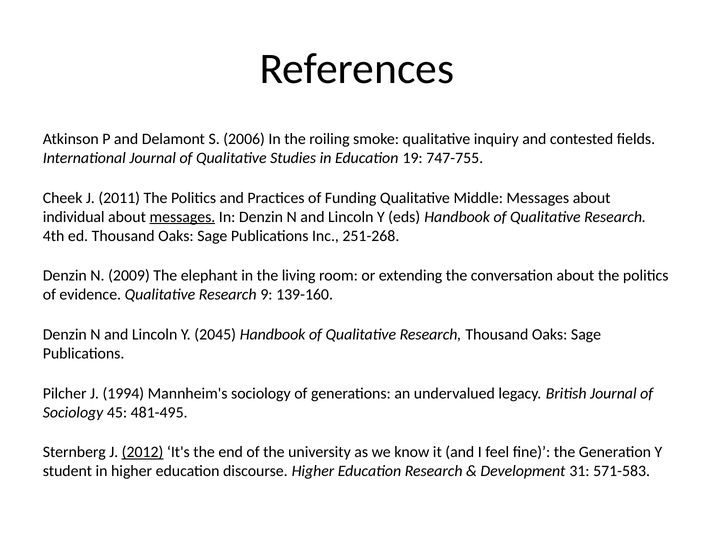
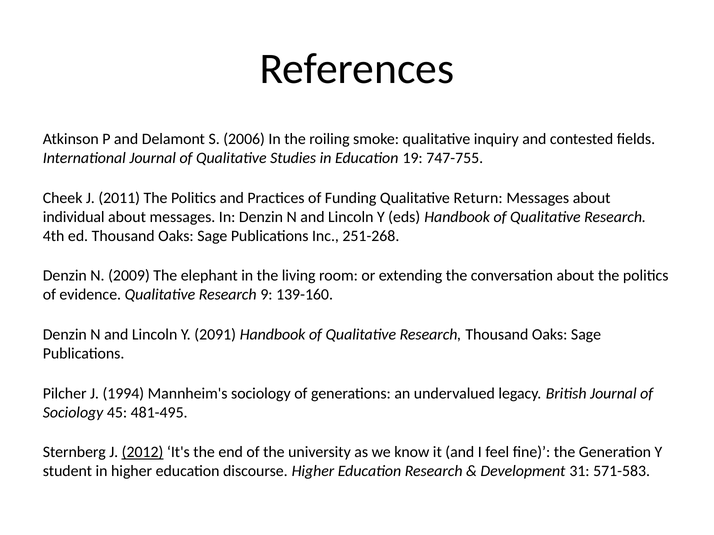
Middle: Middle -> Return
messages at (182, 217) underline: present -> none
2045: 2045 -> 2091
